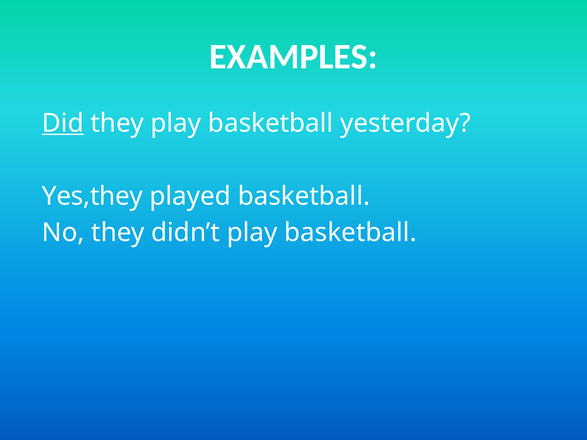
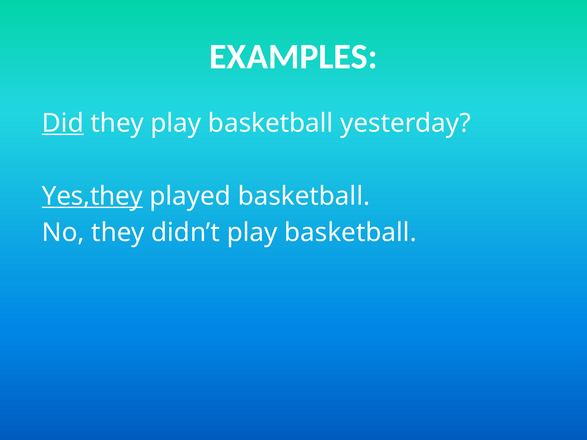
Yes,they underline: none -> present
